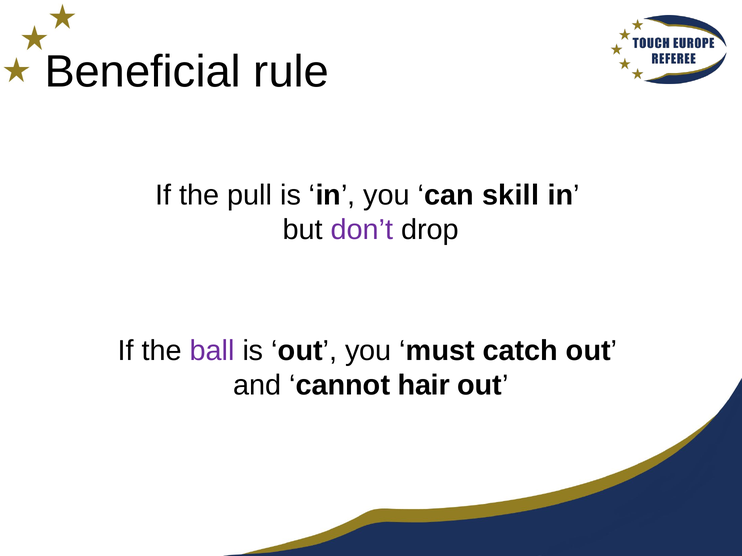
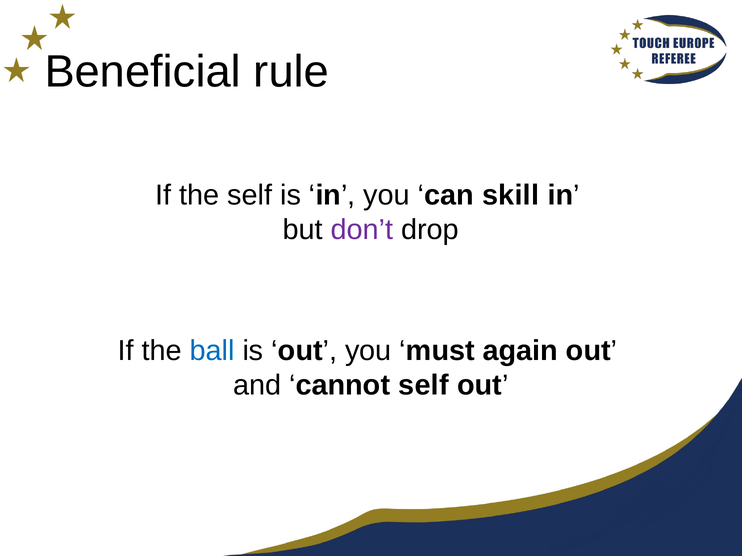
the pull: pull -> self
ball colour: purple -> blue
catch: catch -> again
cannot hair: hair -> self
